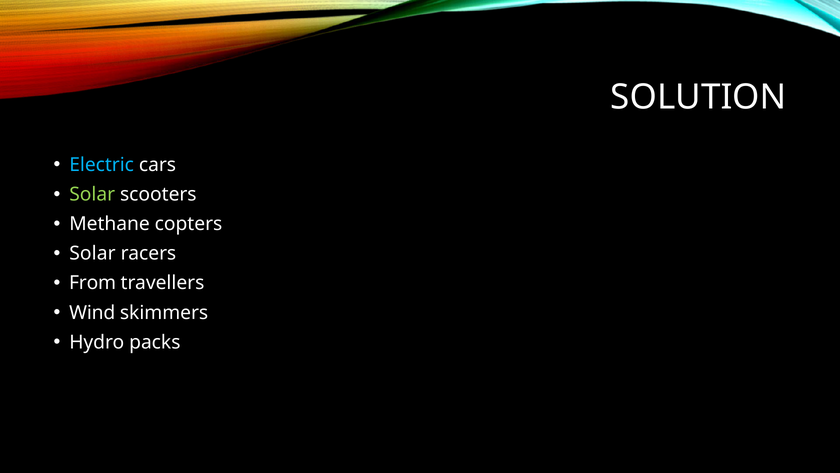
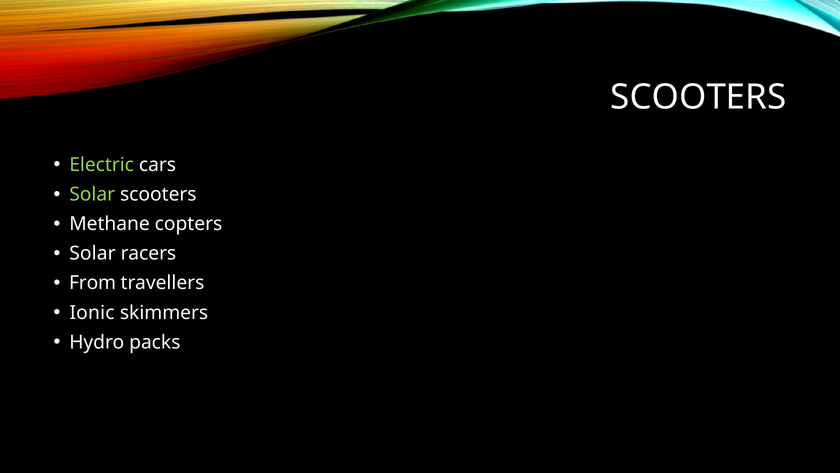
SOLUTION at (698, 97): SOLUTION -> SCOOTERS
Electric colour: light blue -> light green
Wind: Wind -> Ionic
